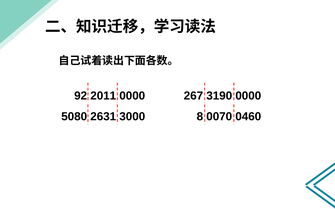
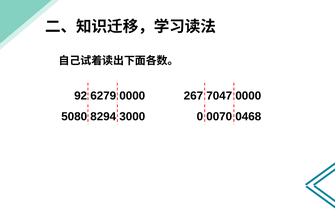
2011: 2011 -> 6279
3190: 3190 -> 7047
2631: 2631 -> 8294
8: 8 -> 0
0460: 0460 -> 0468
